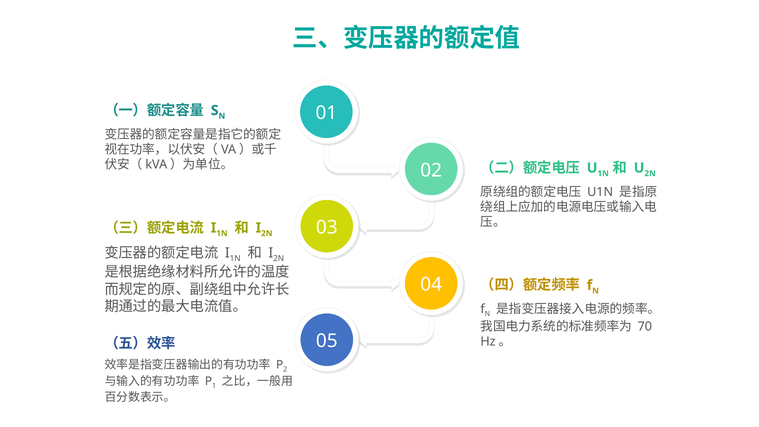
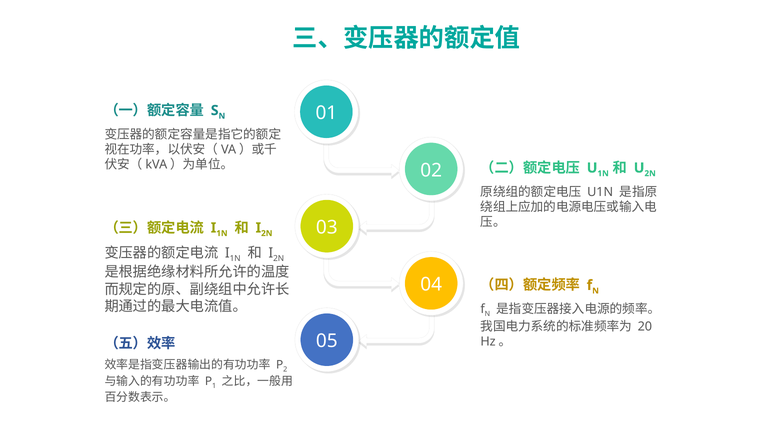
70: 70 -> 20
